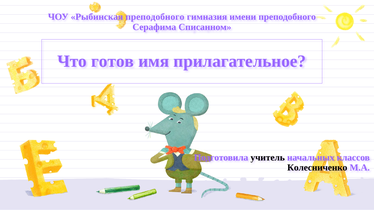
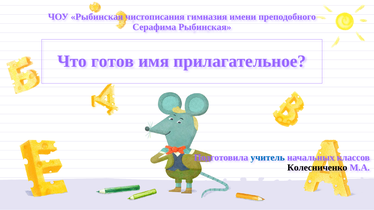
Рыбинская преподобного: преподобного -> чистописания
Серафима Списанном: Списанном -> Рыбинская
учитель colour: black -> blue
